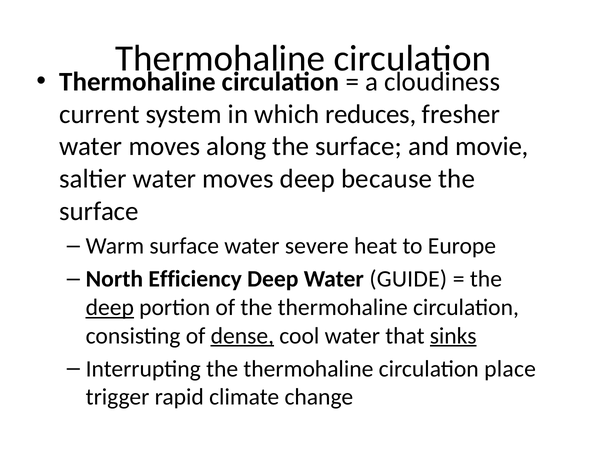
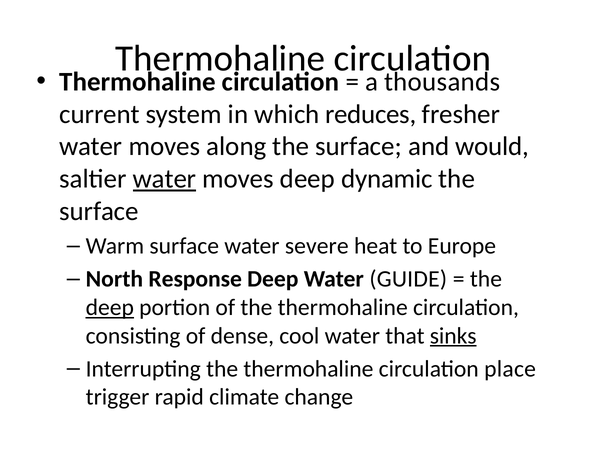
cloudiness: cloudiness -> thousands
movie: movie -> would
water at (164, 179) underline: none -> present
because: because -> dynamic
Efficiency: Efficiency -> Response
dense underline: present -> none
